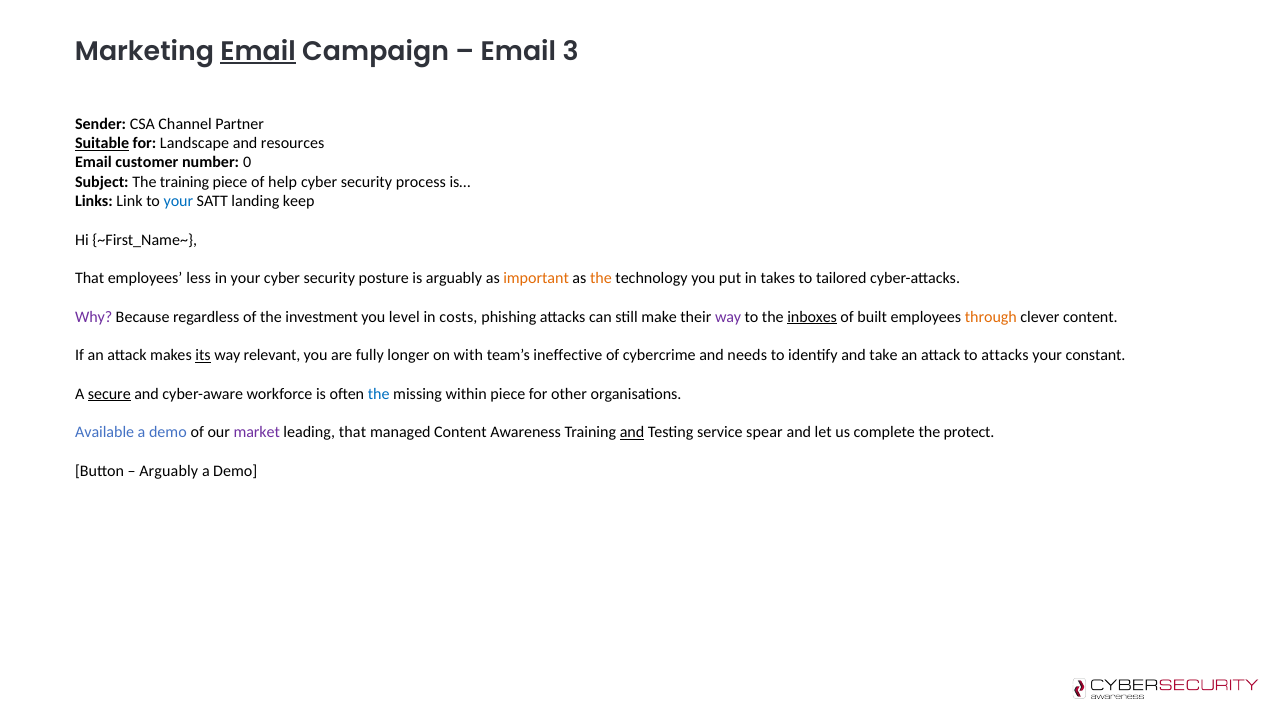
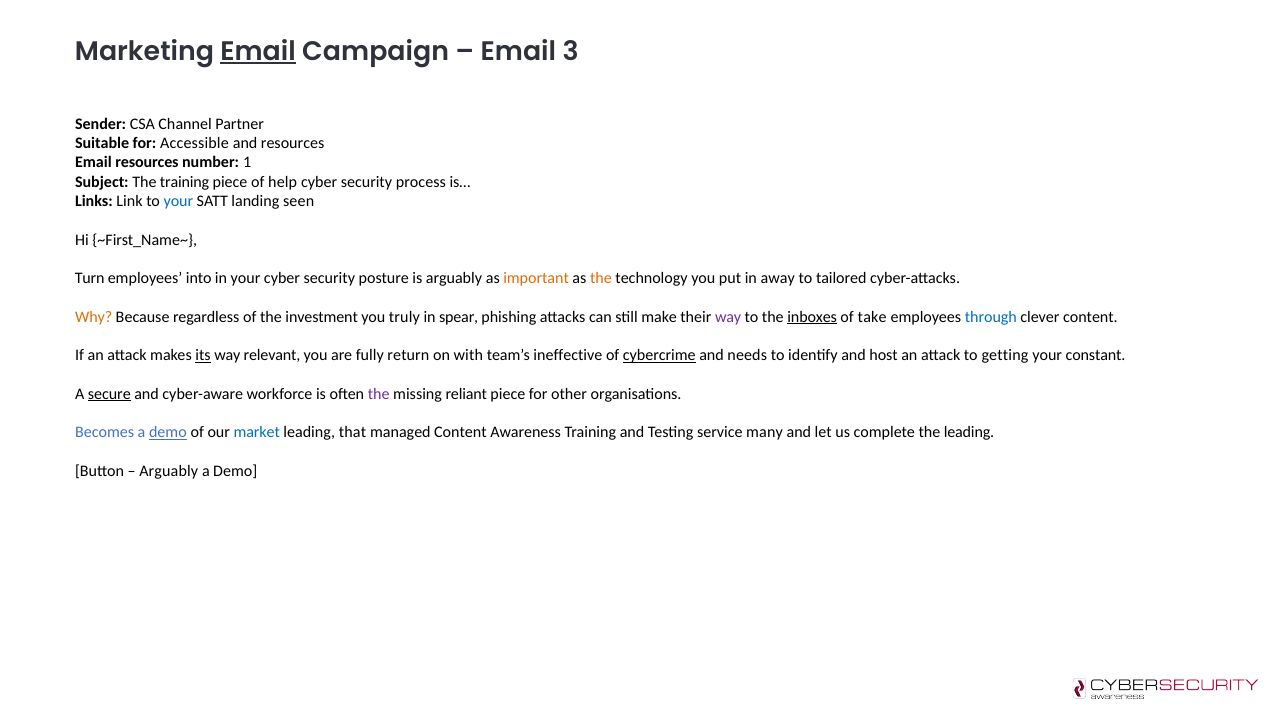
Suitable underline: present -> none
Landscape: Landscape -> Accessible
Email customer: customer -> resources
0: 0 -> 1
keep: keep -> seen
That at (90, 278): That -> Turn
less: less -> into
takes: takes -> away
Why colour: purple -> orange
level: level -> truly
costs: costs -> spear
built: built -> take
through colour: orange -> blue
longer: longer -> return
cybercrime underline: none -> present
take: take -> host
to attacks: attacks -> getting
the at (379, 394) colour: blue -> purple
within: within -> reliant
Available: Available -> Becomes
demo at (168, 433) underline: none -> present
market colour: purple -> blue
and at (632, 433) underline: present -> none
spear: spear -> many
the protect: protect -> leading
